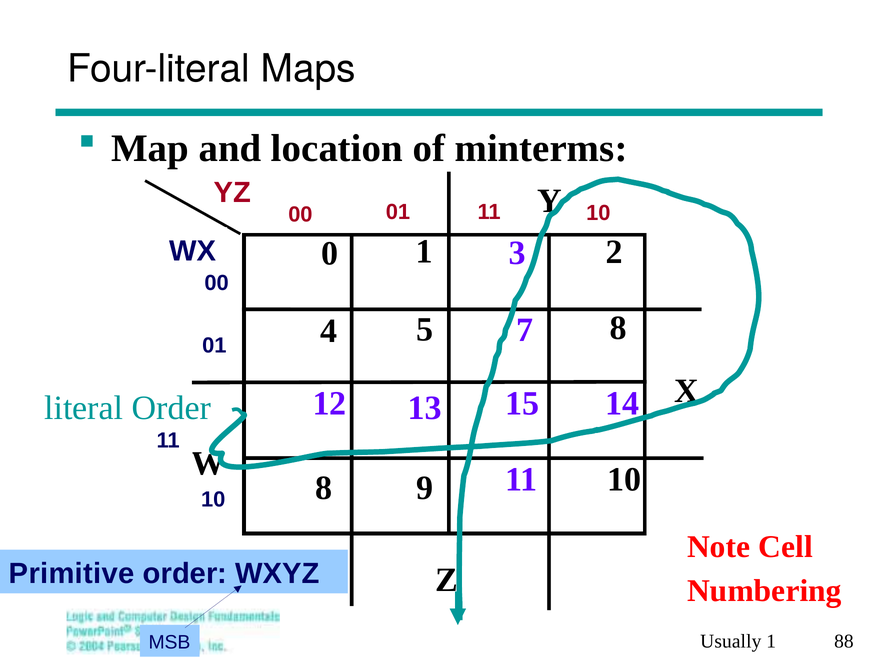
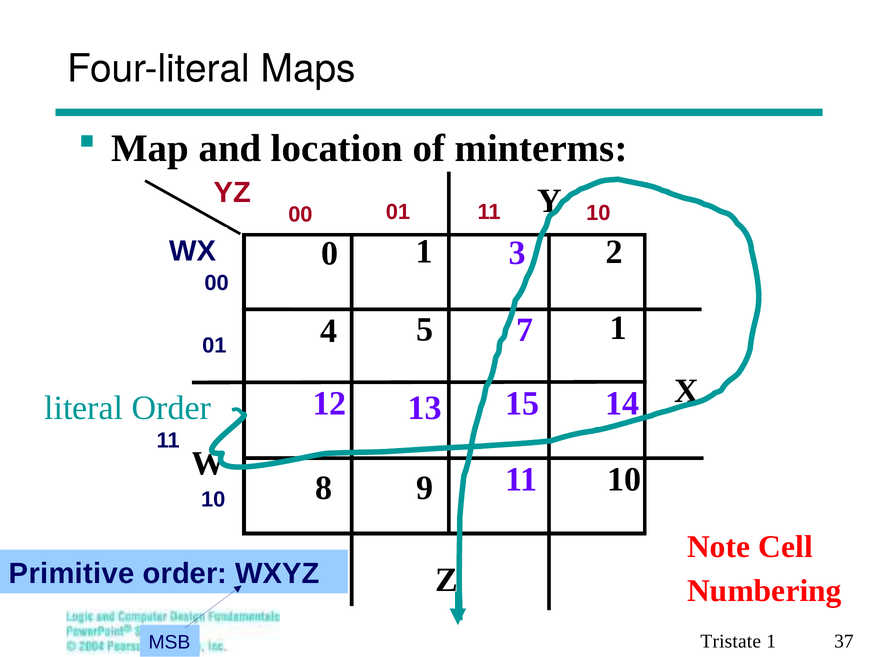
5 8: 8 -> 1
Usually: Usually -> Tristate
88: 88 -> 37
